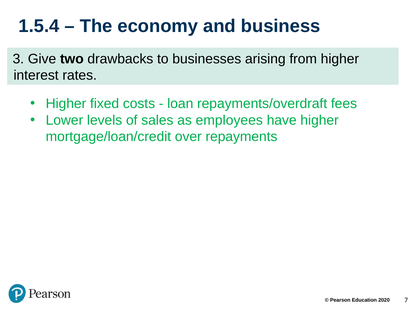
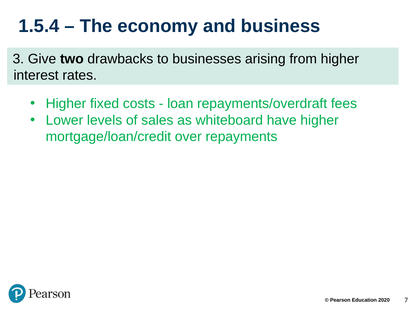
employees: employees -> whiteboard
